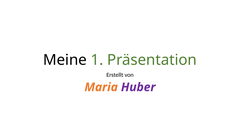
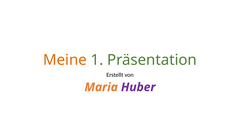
Meine colour: black -> orange
